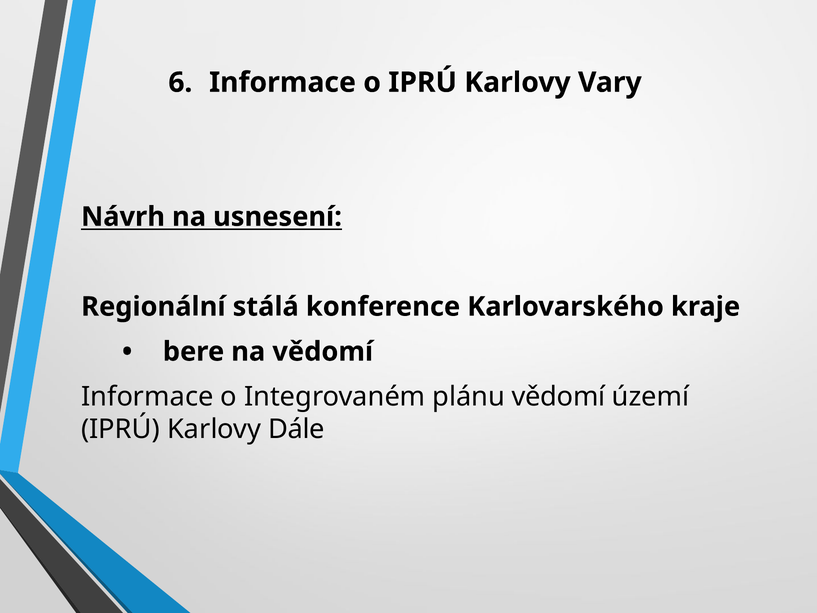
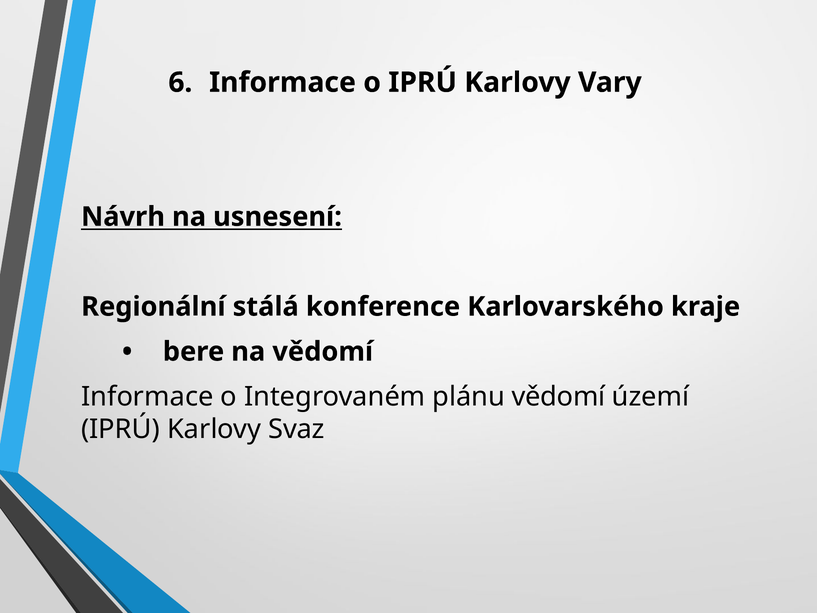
Dále: Dále -> Svaz
